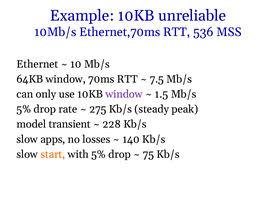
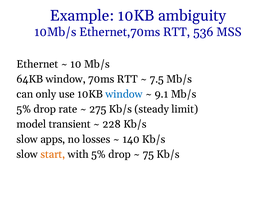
unreliable: unreliable -> ambiguity
window at (124, 94) colour: purple -> blue
1.5: 1.5 -> 9.1
peak: peak -> limit
